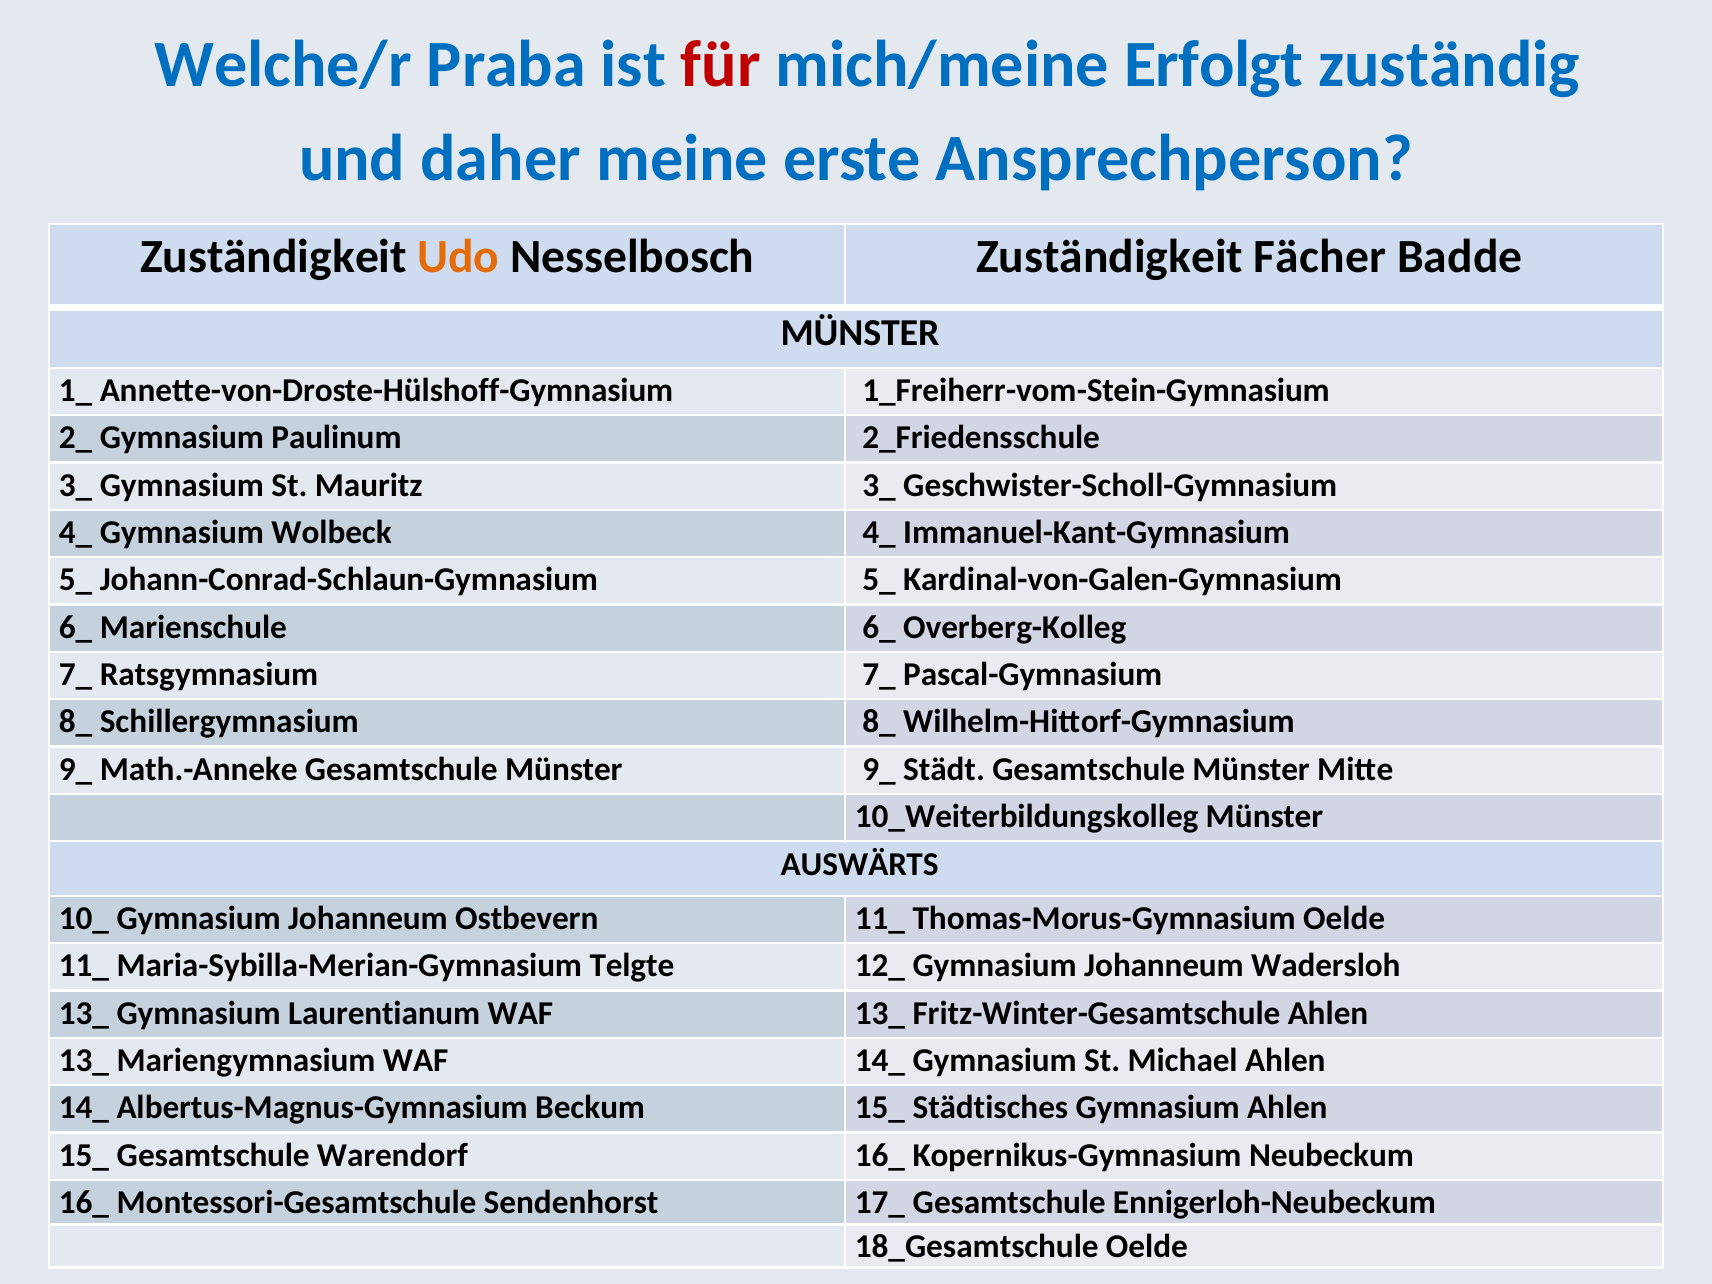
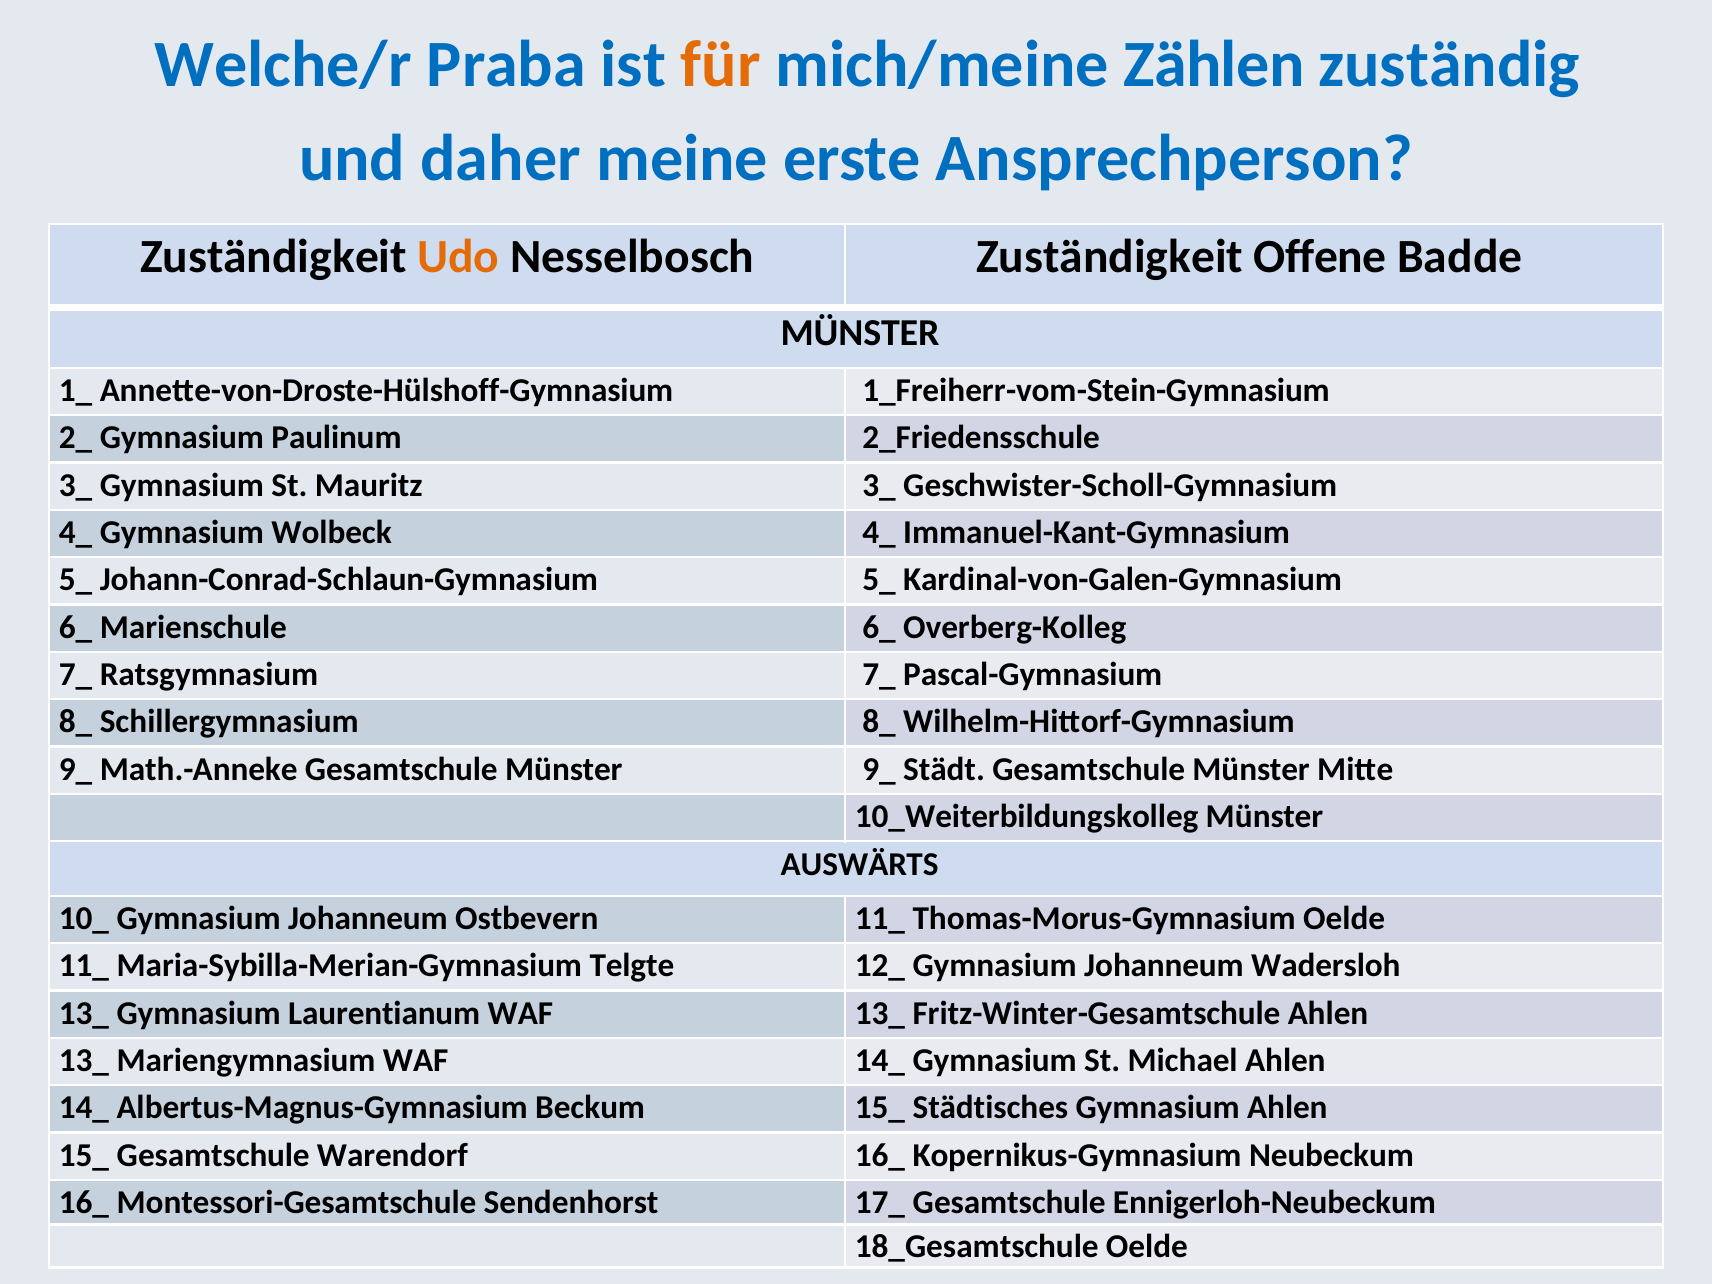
für colour: red -> orange
Erfolgt: Erfolgt -> Zählen
Fächer: Fächer -> Offene
